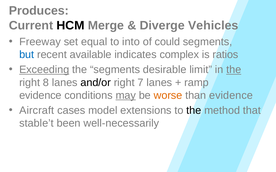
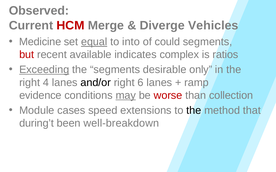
Produces: Produces -> Observed
HCM colour: black -> red
Freeway: Freeway -> Medicine
equal underline: none -> present
but colour: blue -> red
limit: limit -> only
the at (234, 70) underline: present -> none
8: 8 -> 4
7: 7 -> 6
worse colour: orange -> red
than evidence: evidence -> collection
Aircraft: Aircraft -> Module
model: model -> speed
stable’t: stable’t -> during’t
well-necessarily: well-necessarily -> well-breakdown
